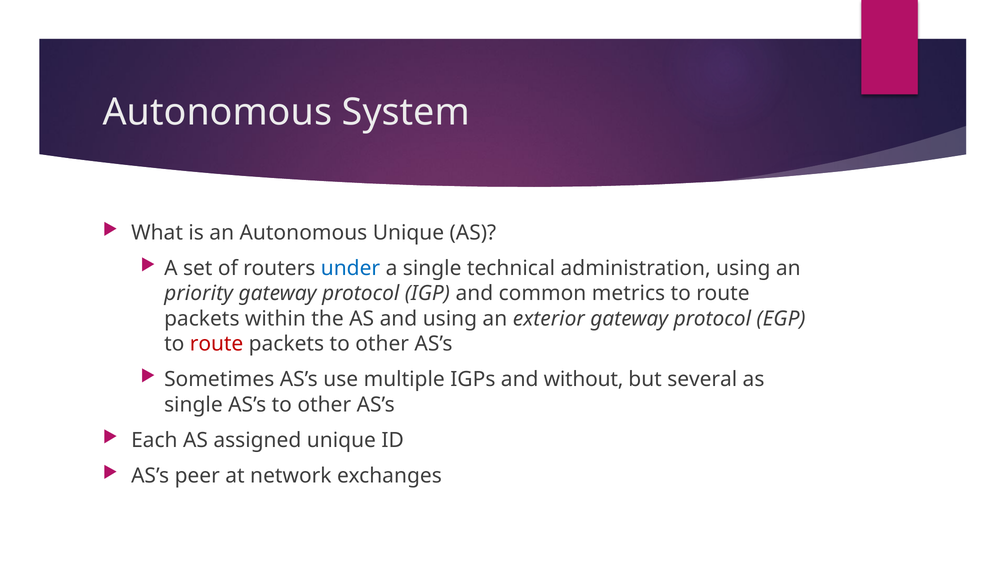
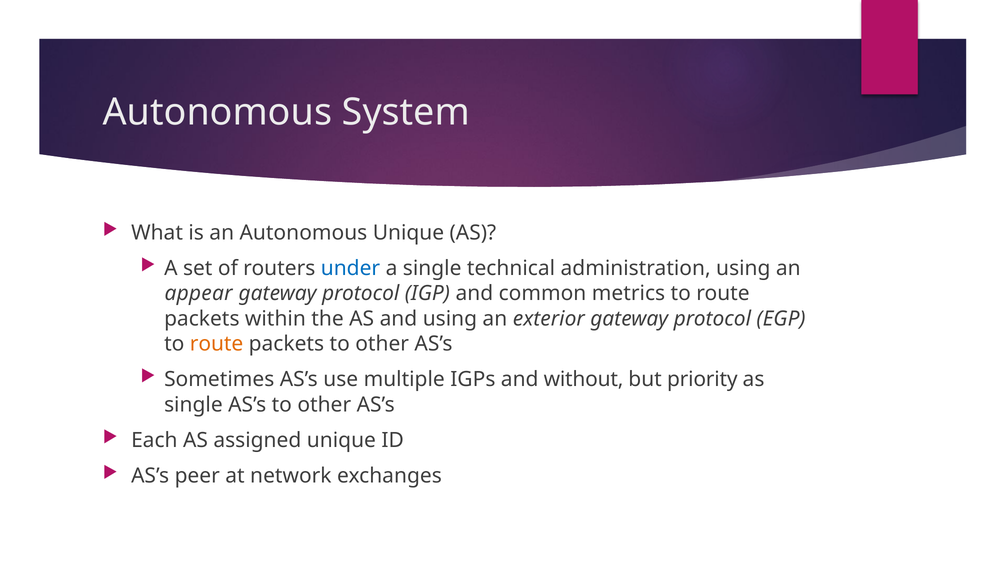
priority: priority -> appear
route at (217, 344) colour: red -> orange
several: several -> priority
